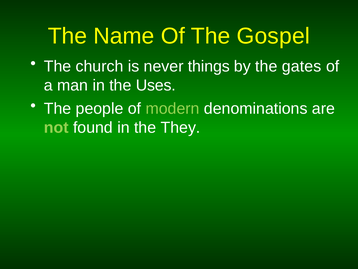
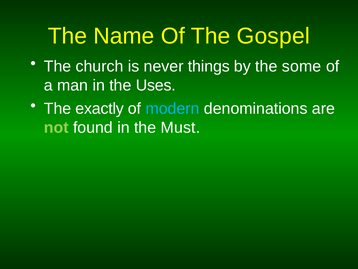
gates: gates -> some
people: people -> exactly
modern colour: light green -> light blue
They: They -> Must
